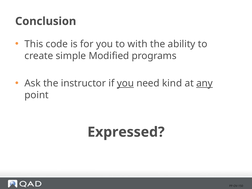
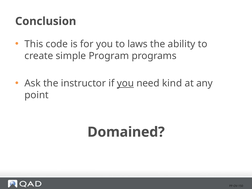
with: with -> laws
Modified: Modified -> Program
any underline: present -> none
Expressed: Expressed -> Domained
